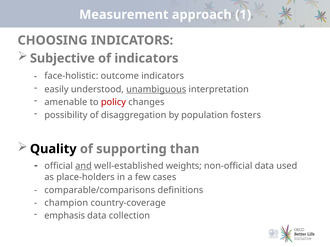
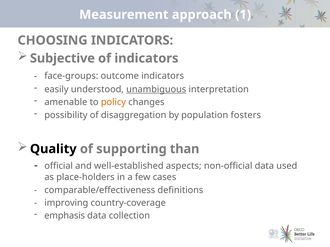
face-holistic: face-holistic -> face-groups
policy colour: red -> orange
and underline: present -> none
weights: weights -> aspects
comparable/comparisons: comparable/comparisons -> comparable/effectiveness
champion: champion -> improving
